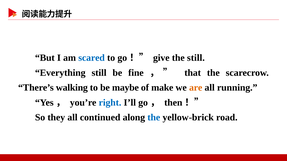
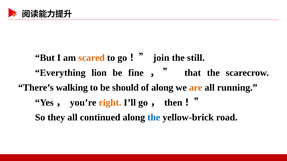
scared colour: blue -> orange
give: give -> join
Everything still: still -> lion
maybe: maybe -> should
of make: make -> along
right colour: blue -> orange
